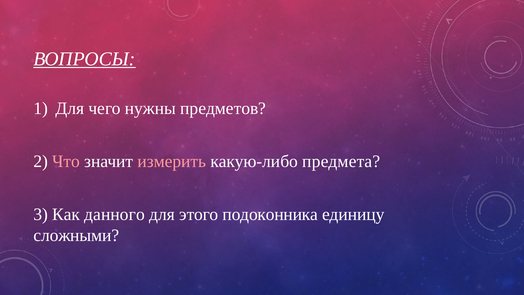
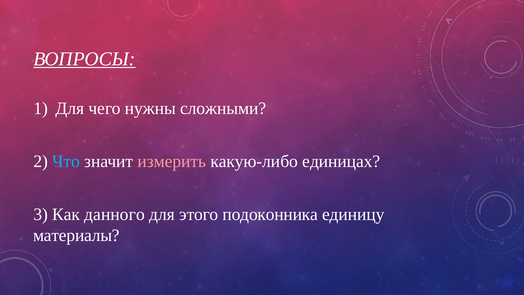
предметов: предметов -> сложными
Что colour: pink -> light blue
предмета: предмета -> единицах
сложными: сложными -> материалы
